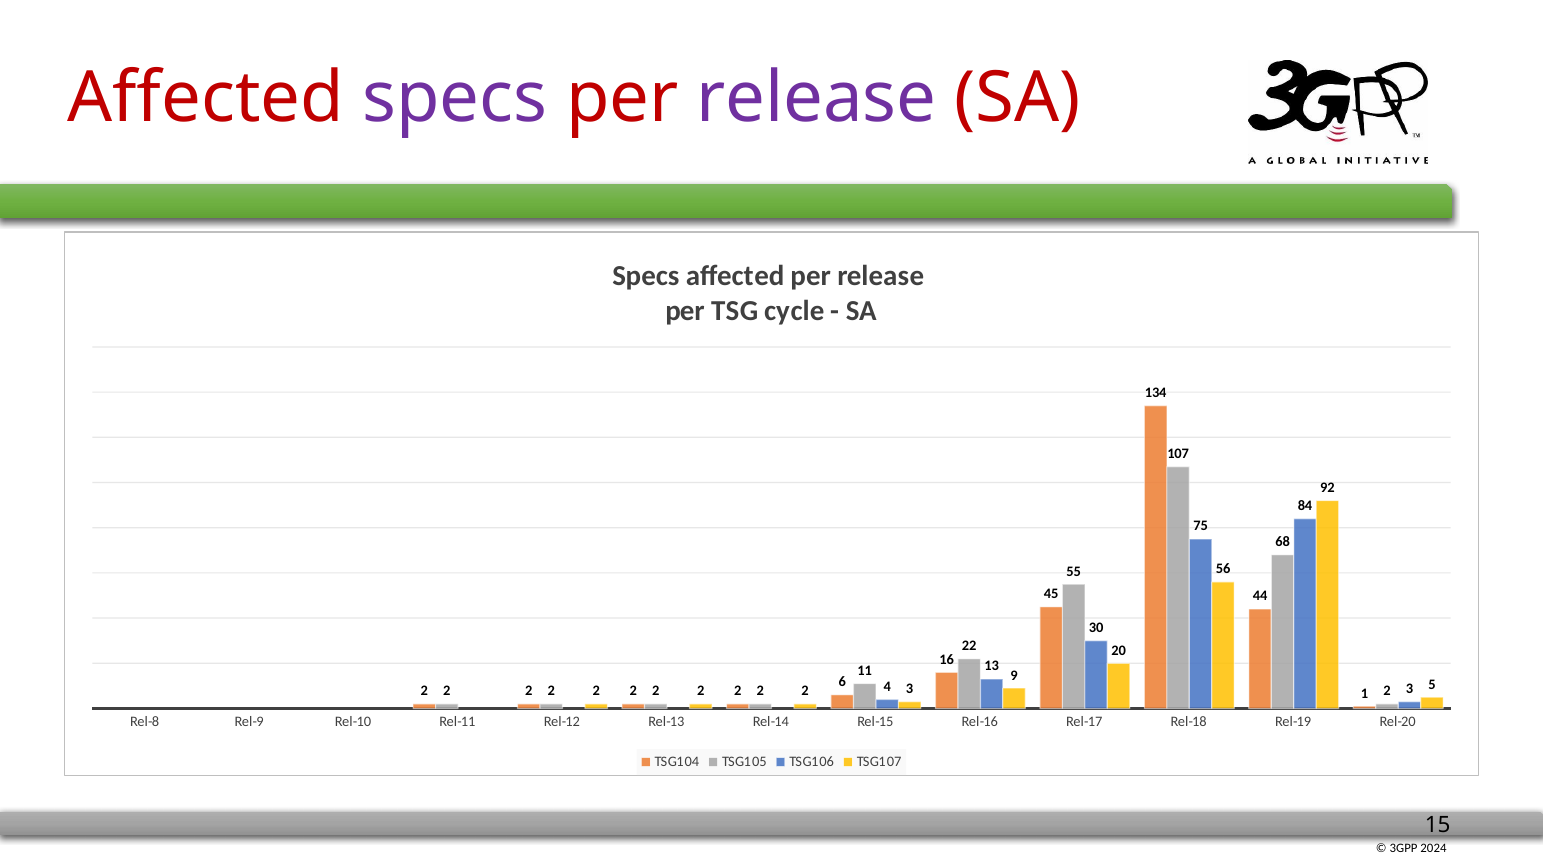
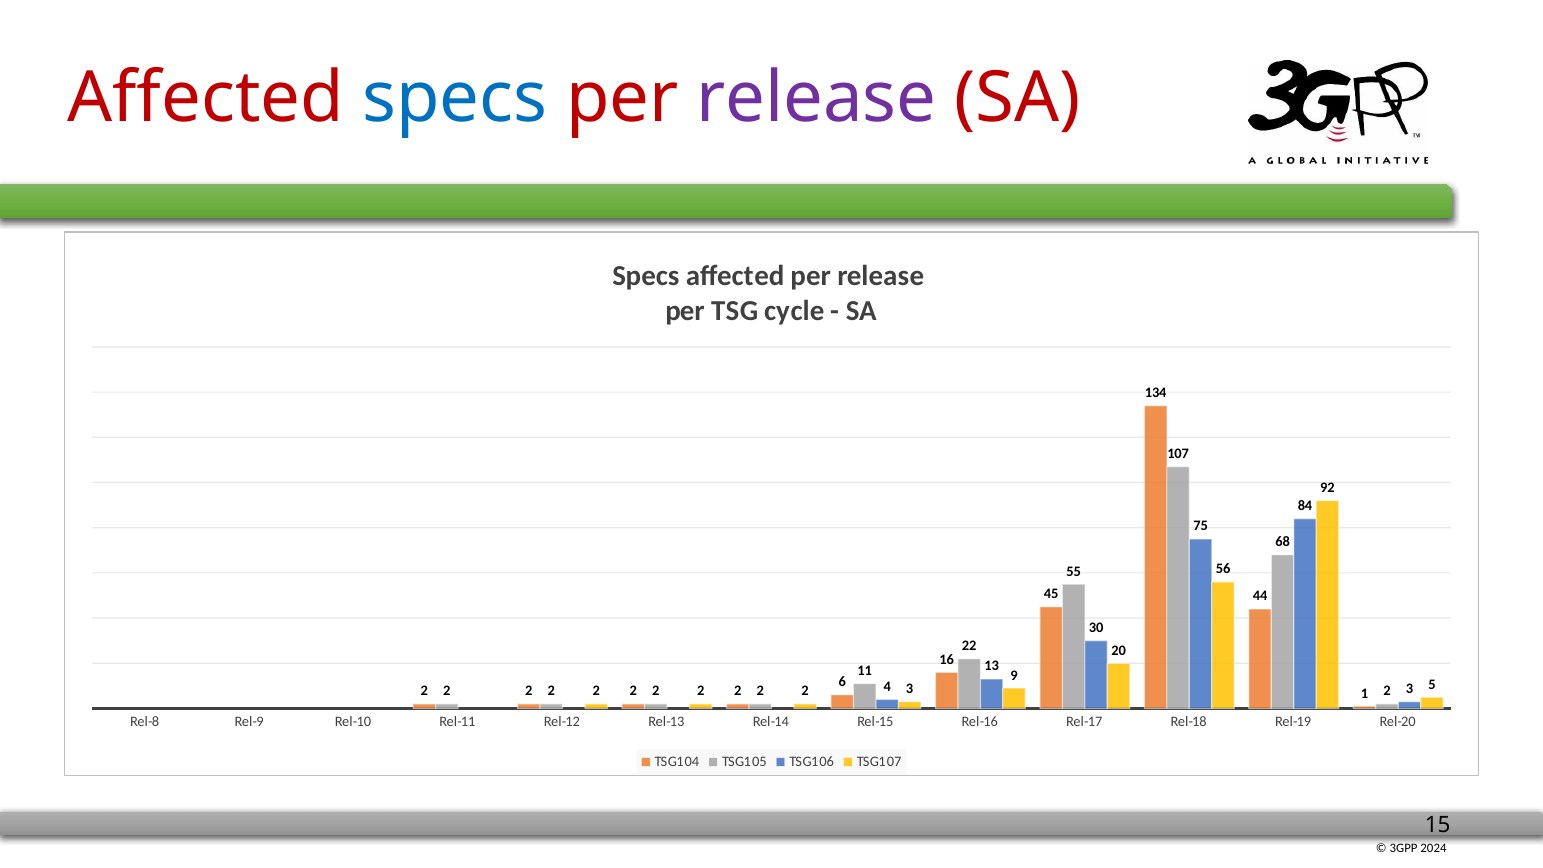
specs at (455, 98) colour: purple -> blue
